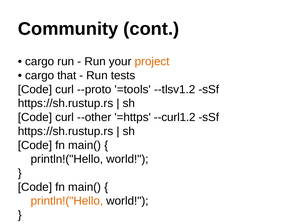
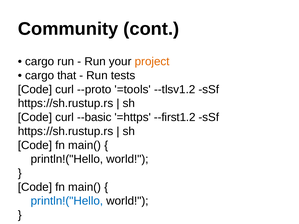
--other: --other -> --basic
--curl1.2: --curl1.2 -> --first1.2
println!("Hello at (67, 201) colour: orange -> blue
